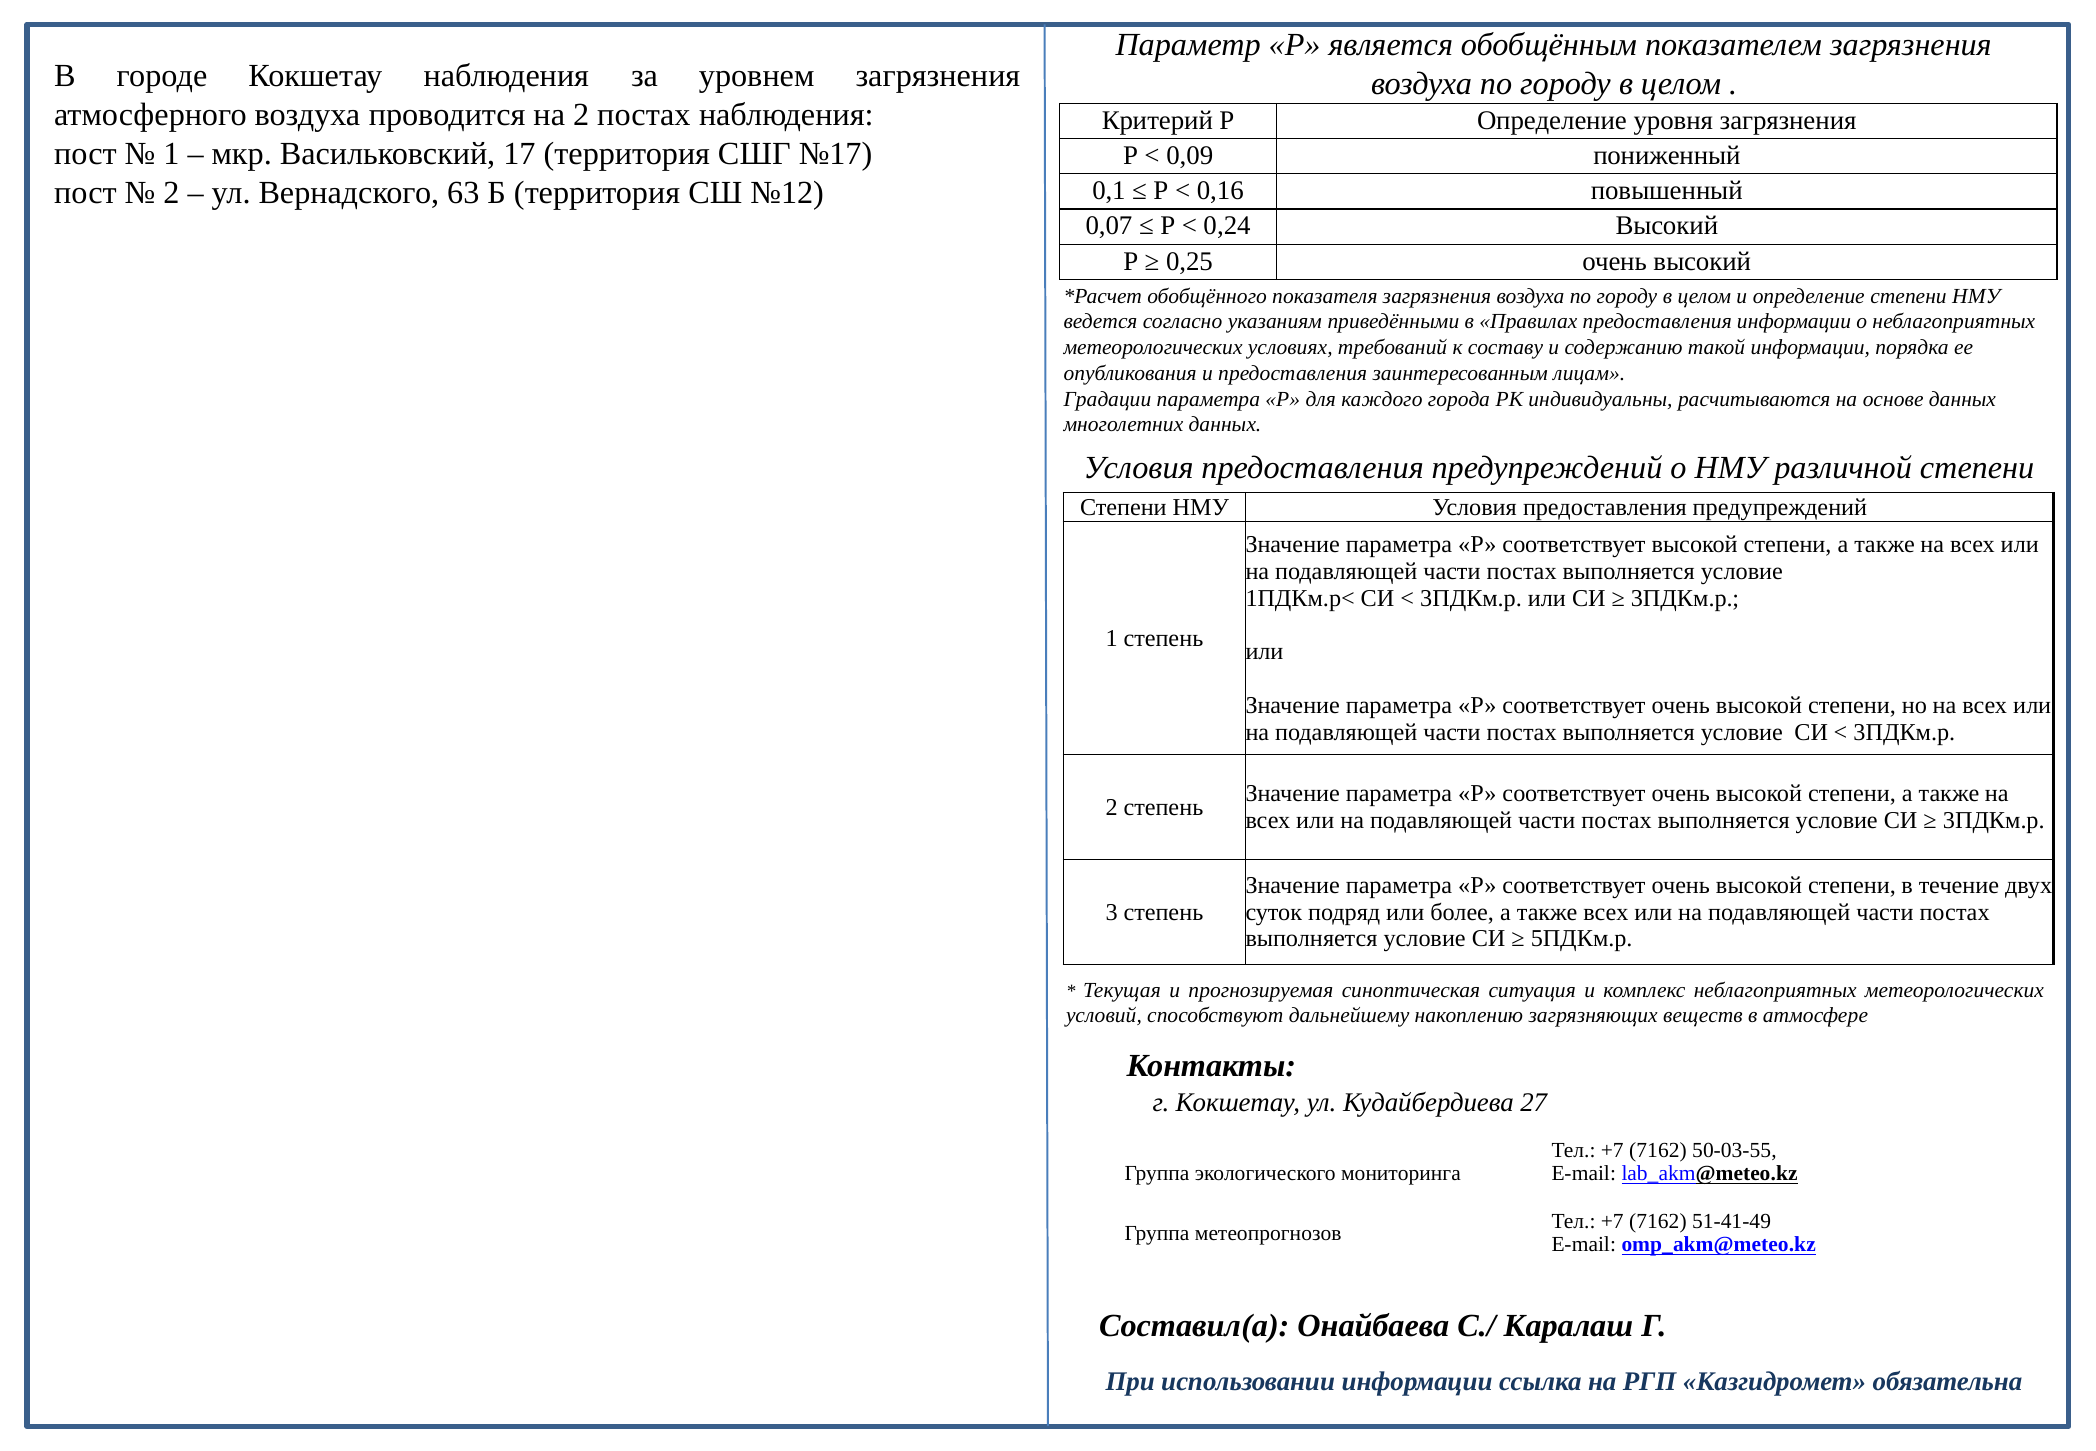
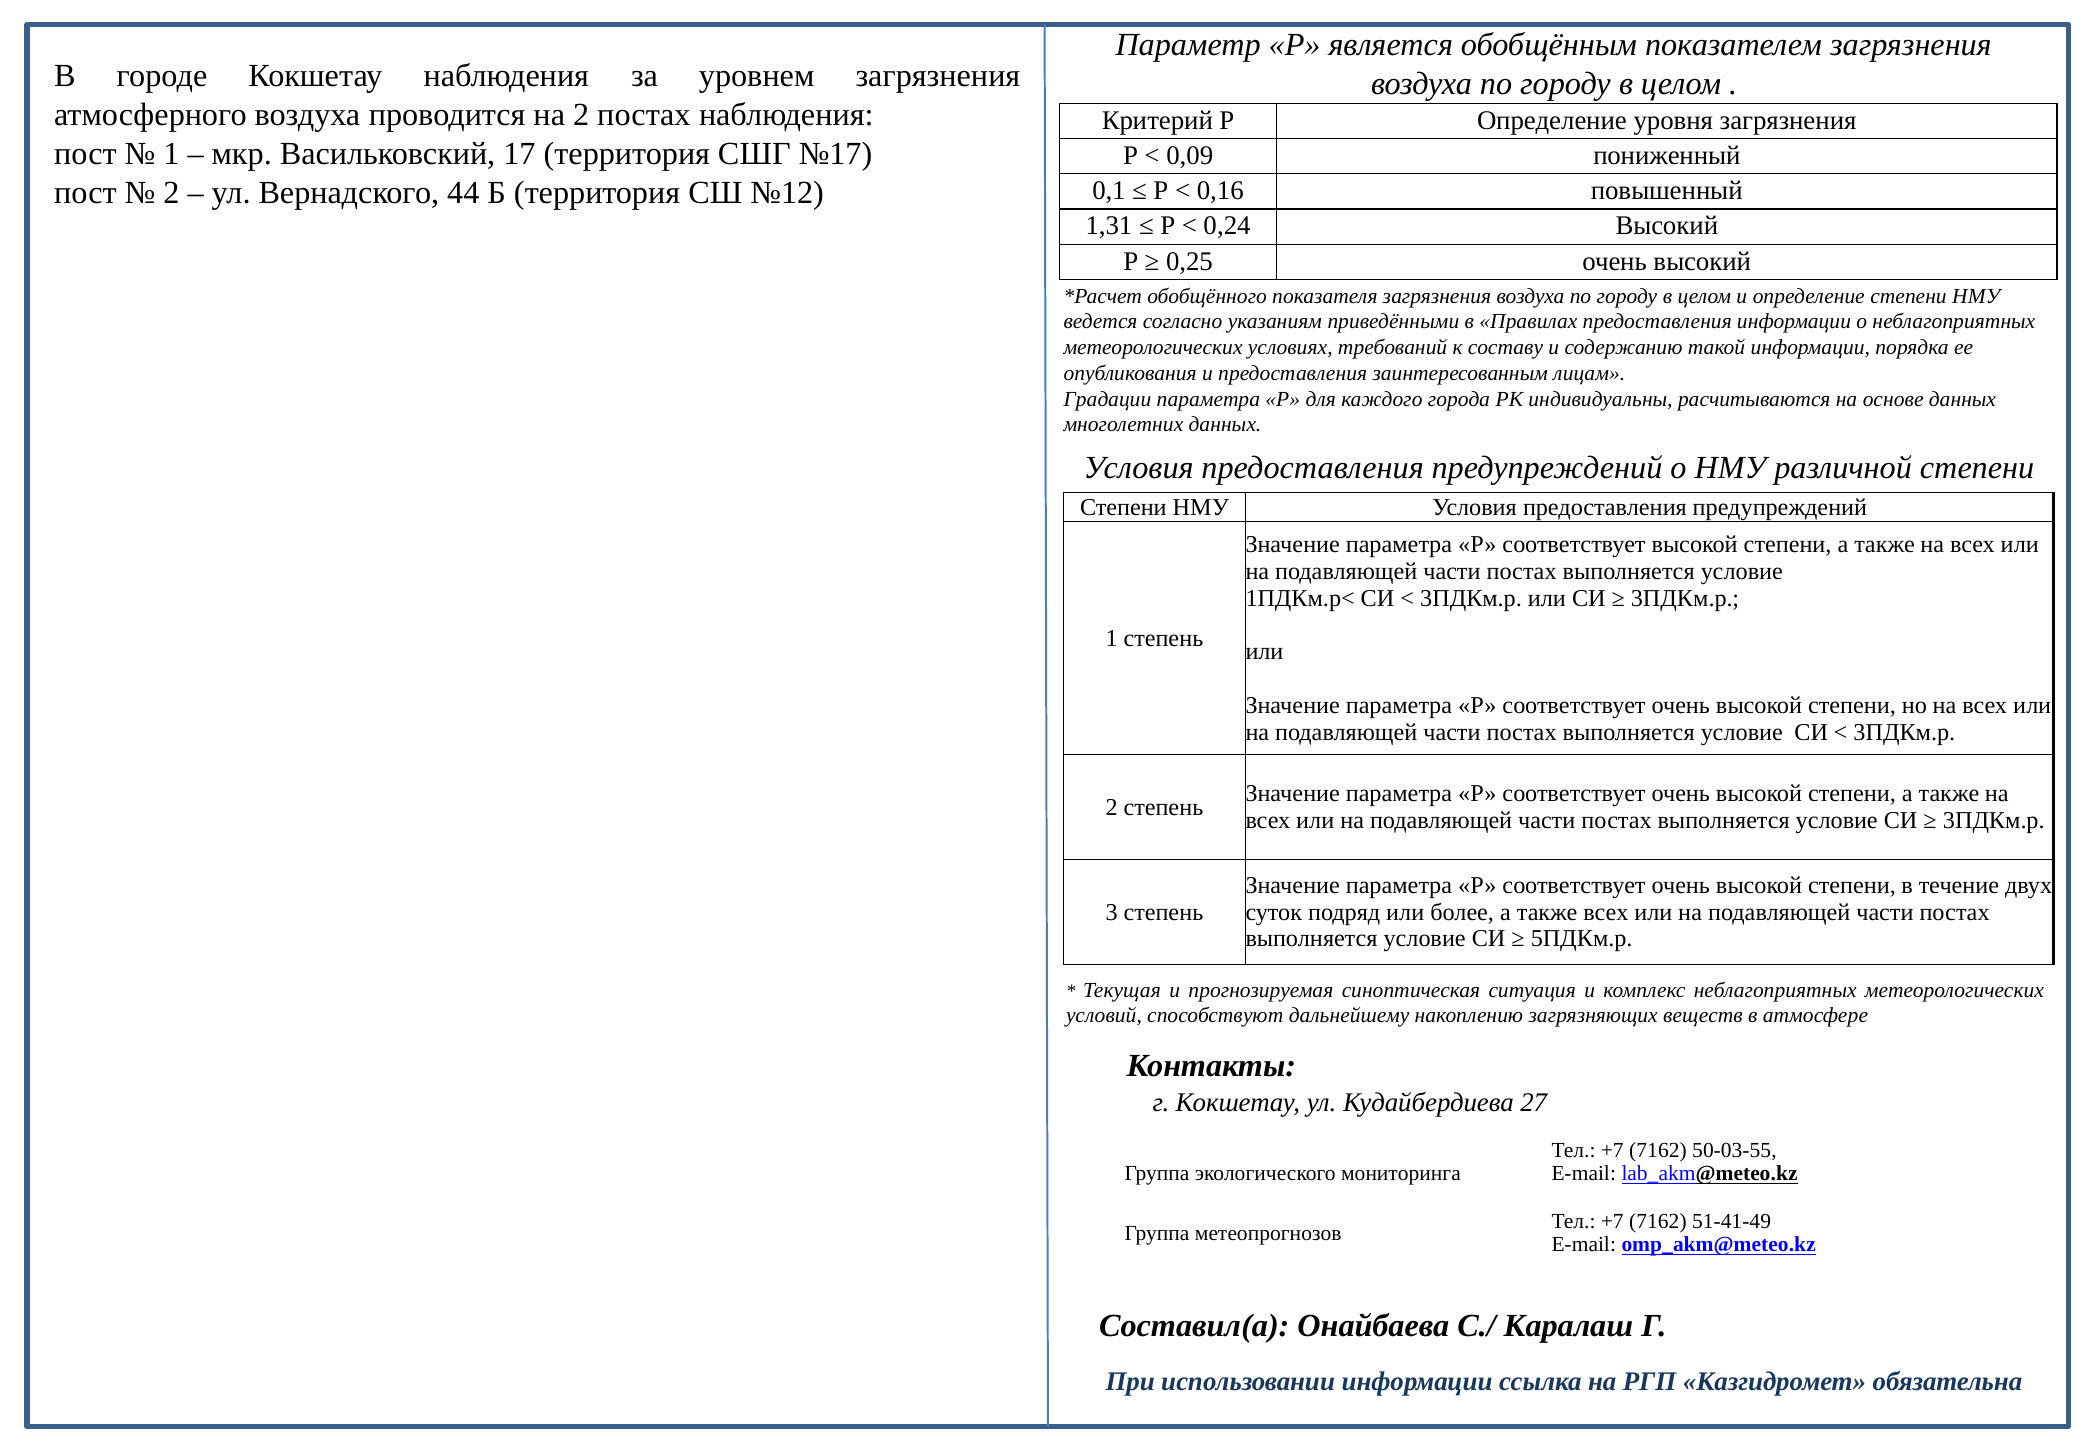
63: 63 -> 44
0,07: 0,07 -> 1,31
